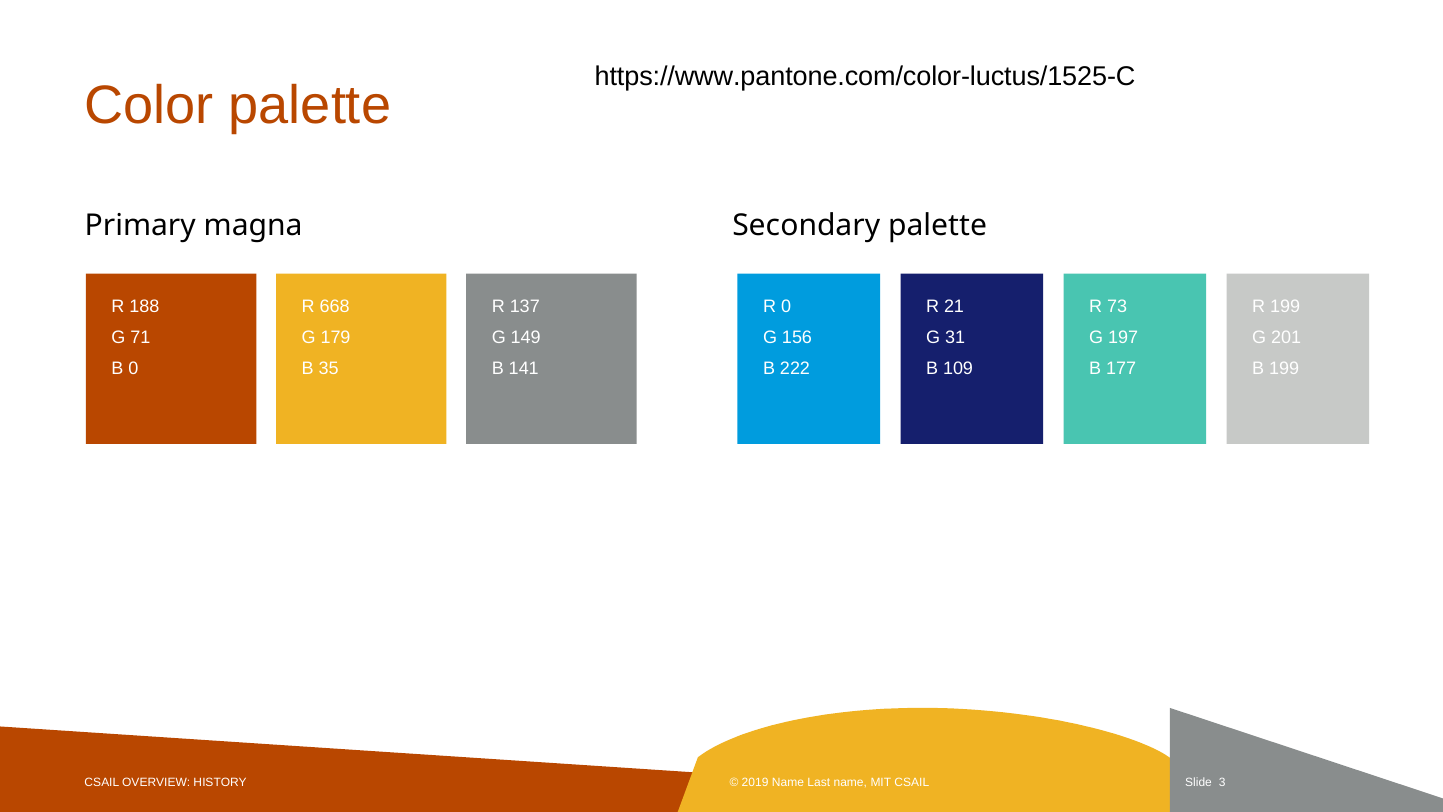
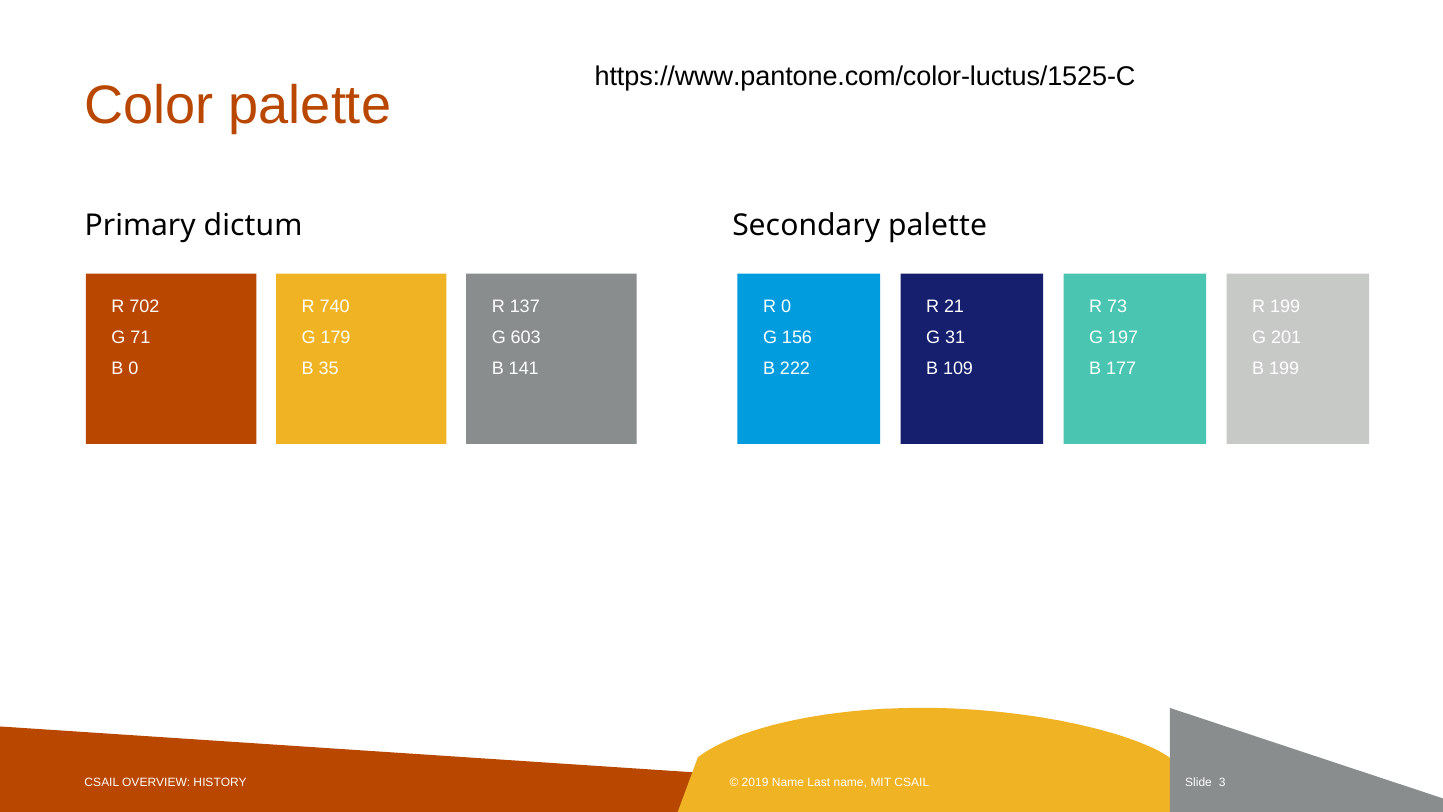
magna: magna -> dictum
188: 188 -> 702
668: 668 -> 740
149: 149 -> 603
